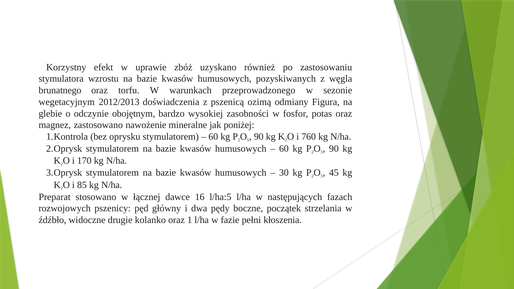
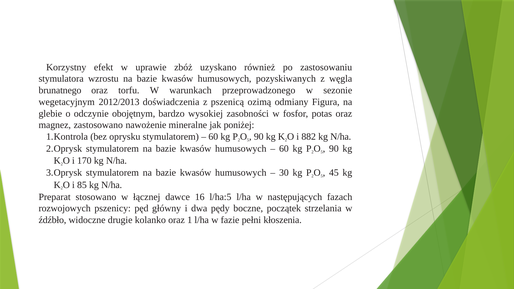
760: 760 -> 882
